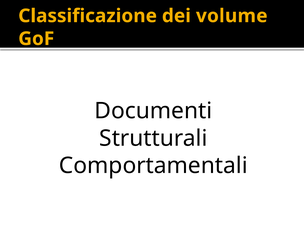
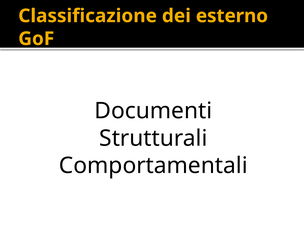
volume: volume -> esterno
